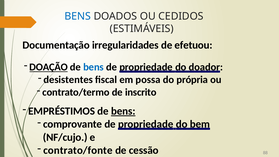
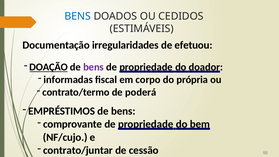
bens at (93, 67) colour: blue -> purple
desistentes: desistentes -> informadas
possa: possa -> corpo
inscrito: inscrito -> poderá
bens at (123, 111) underline: present -> none
contrato/fonte: contrato/fonte -> contrato/juntar
